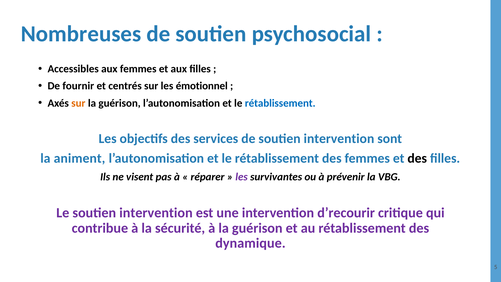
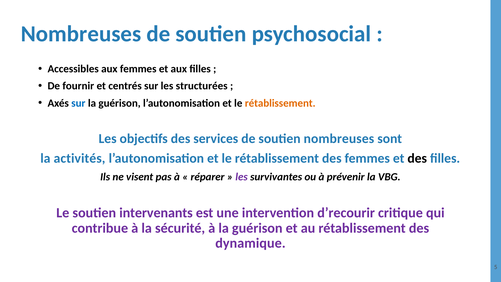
émotionnel: émotionnel -> structurées
sur at (78, 103) colour: orange -> blue
rétablissement at (280, 103) colour: blue -> orange
de soutien intervention: intervention -> nombreuses
animent: animent -> activités
Le soutien intervention: intervention -> intervenants
